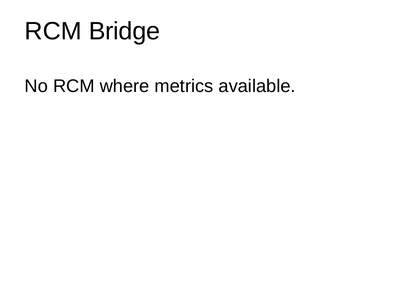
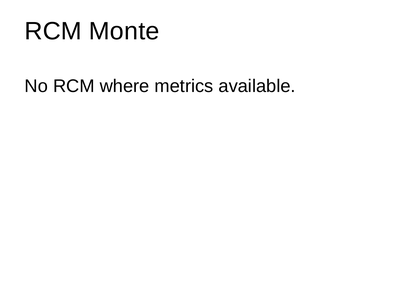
Bridge: Bridge -> Monte
